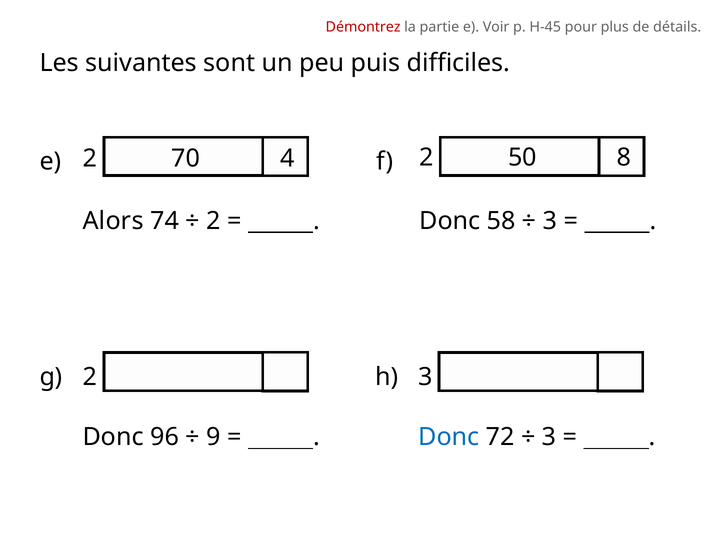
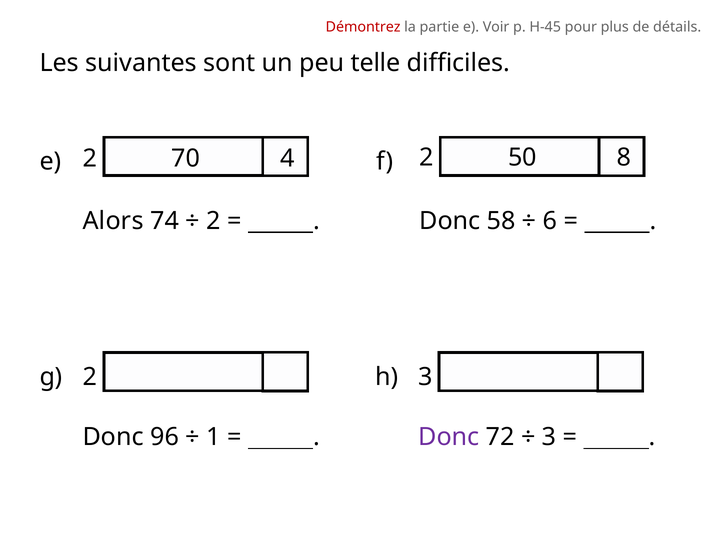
puis: puis -> telle
3 at (550, 221): 3 -> 6
9: 9 -> 1
Donc at (449, 437) colour: blue -> purple
